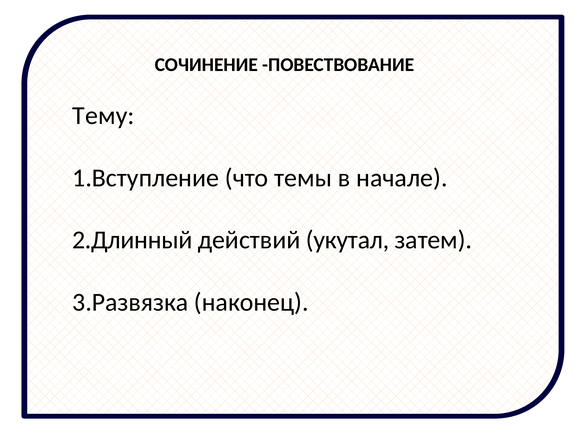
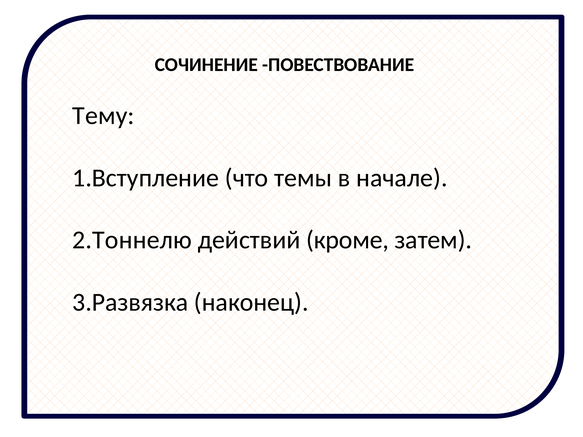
2.Длинный: 2.Длинный -> 2.Тоннелю
укутал: укутал -> кроме
